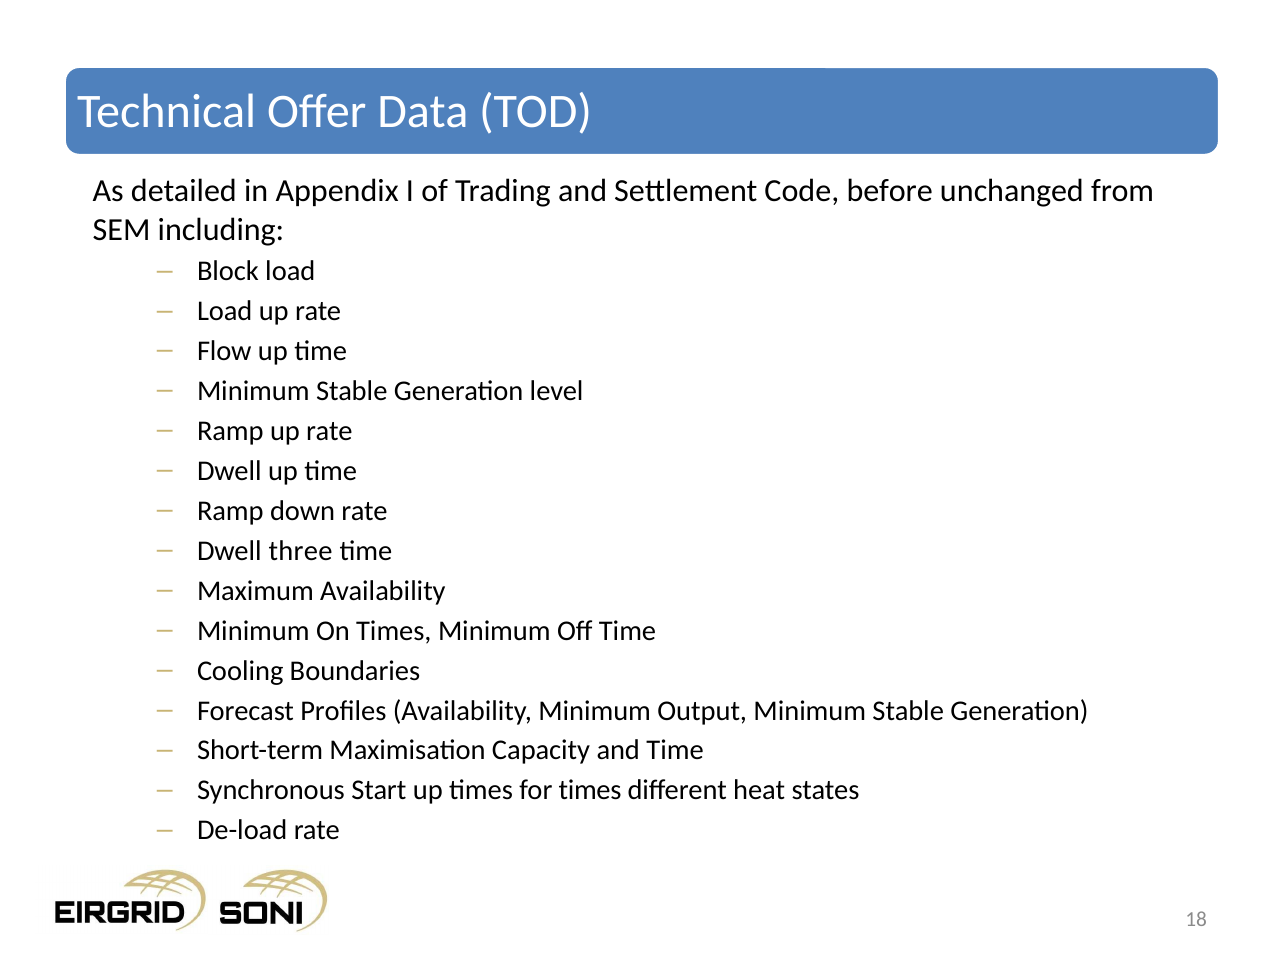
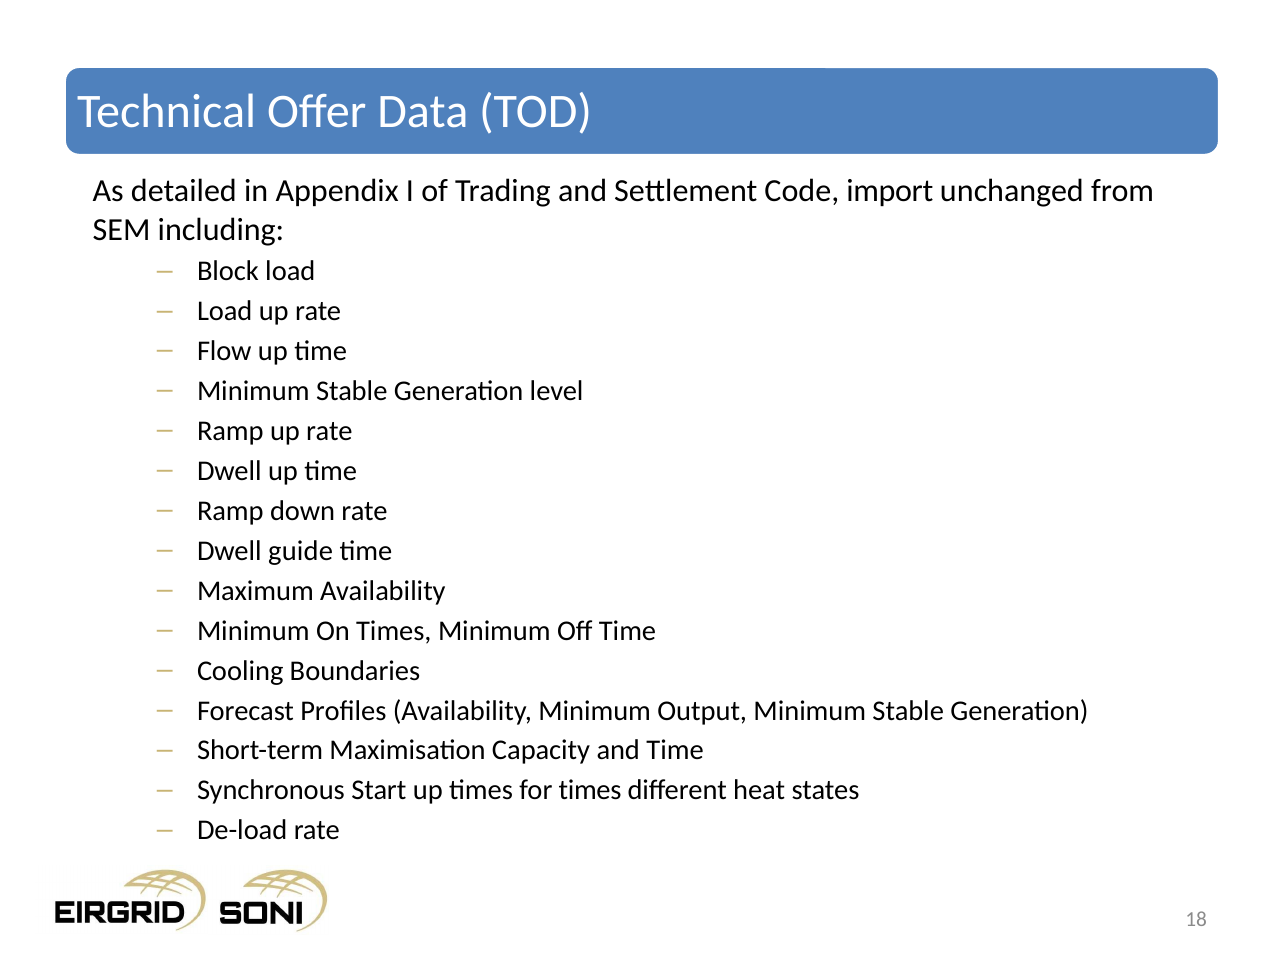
before: before -> import
three: three -> guide
